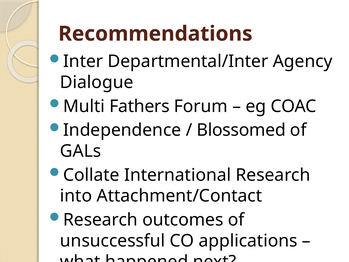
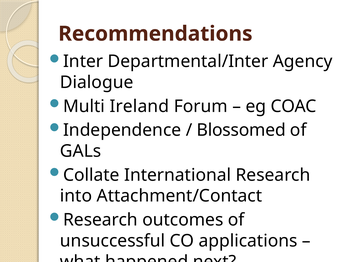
Fathers: Fathers -> Ireland
